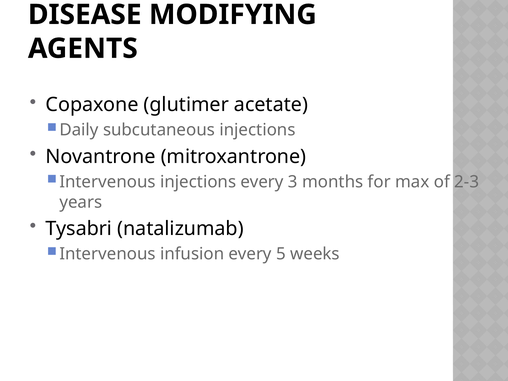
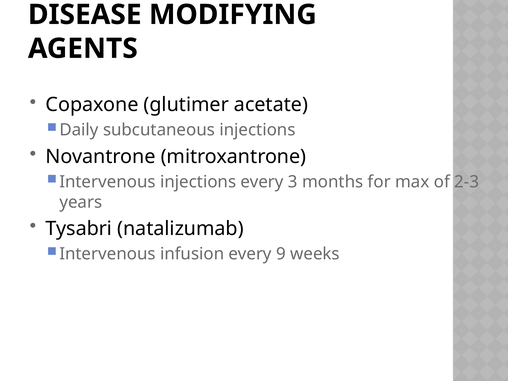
5: 5 -> 9
